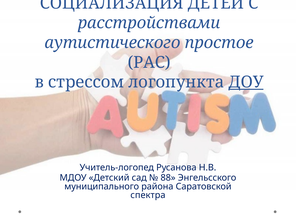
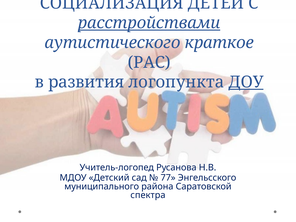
расстройствами underline: none -> present
простое: простое -> краткое
стрессом: стрессом -> развития
88: 88 -> 77
